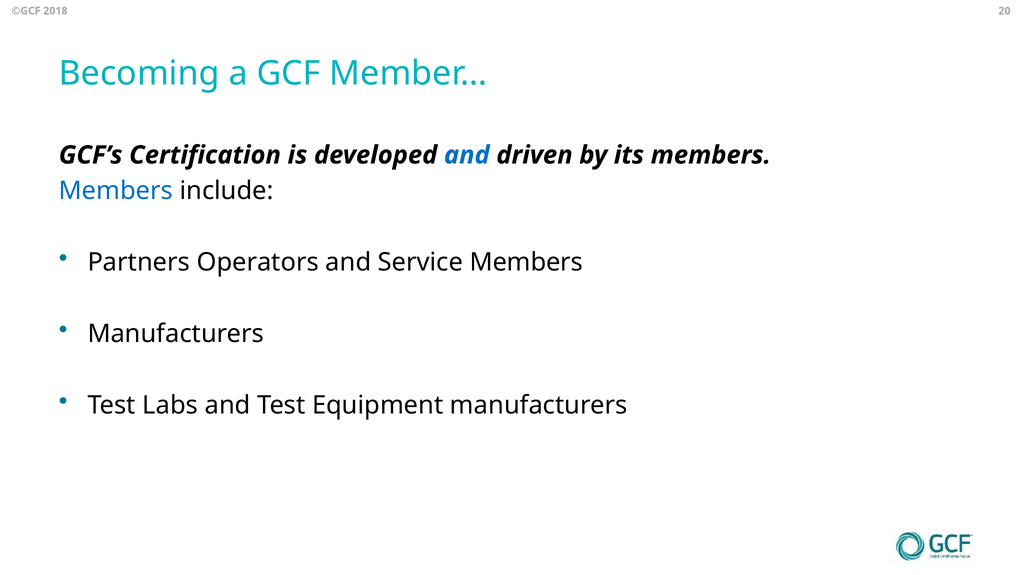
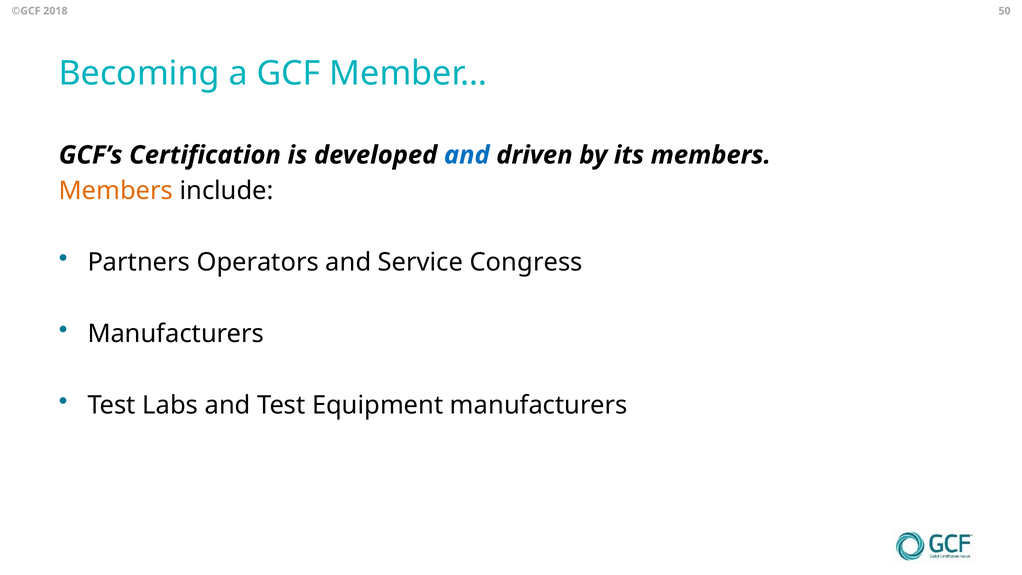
20: 20 -> 50
Members at (116, 191) colour: blue -> orange
Service Members: Members -> Congress
